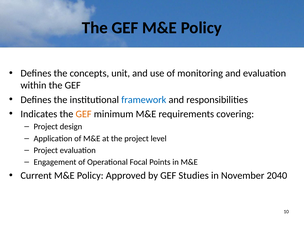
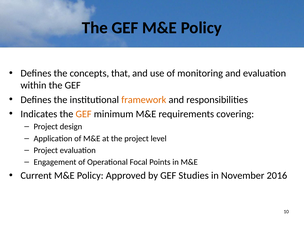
unit: unit -> that
framework colour: blue -> orange
2040: 2040 -> 2016
